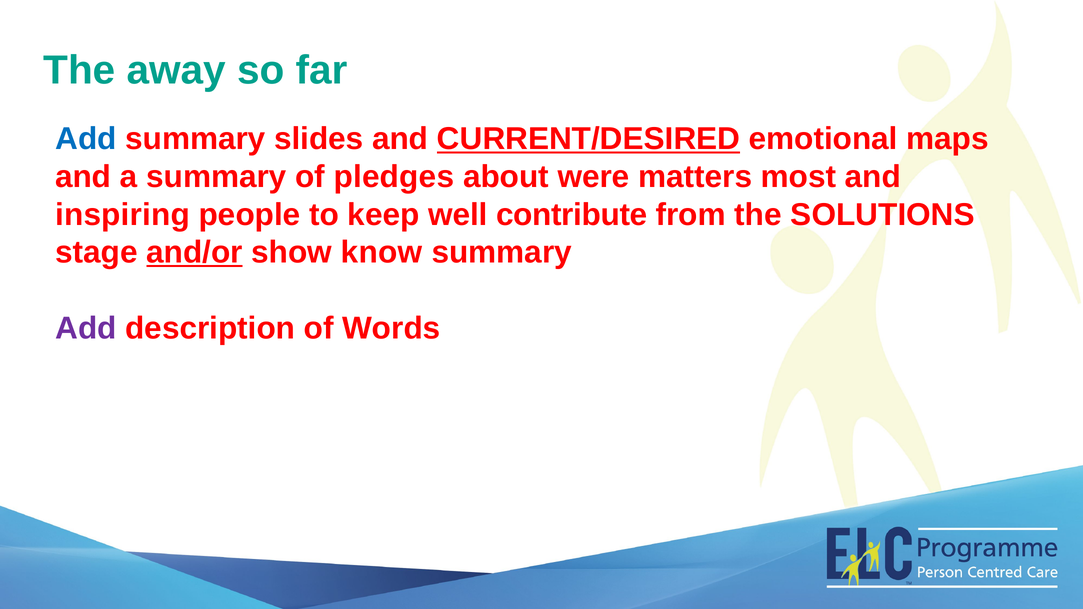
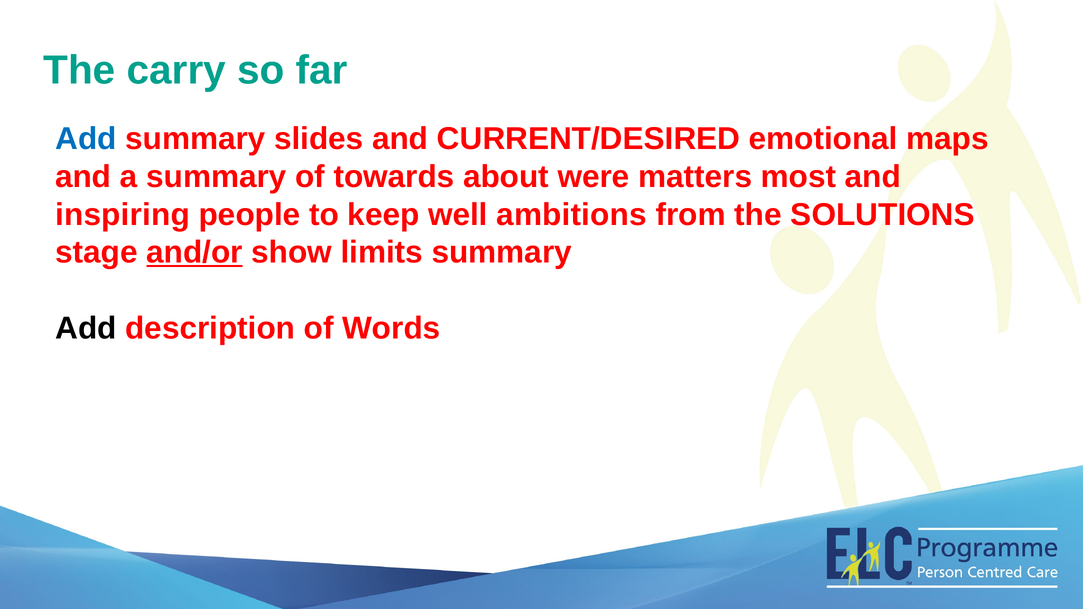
away: away -> carry
CURRENT/DESIRED underline: present -> none
pledges: pledges -> towards
contribute: contribute -> ambitions
know: know -> limits
Add at (86, 328) colour: purple -> black
